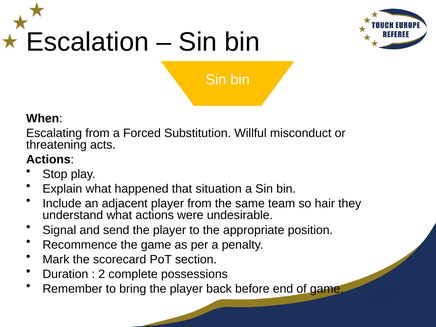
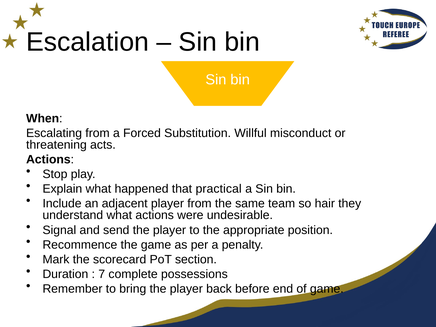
situation: situation -> practical
2: 2 -> 7
